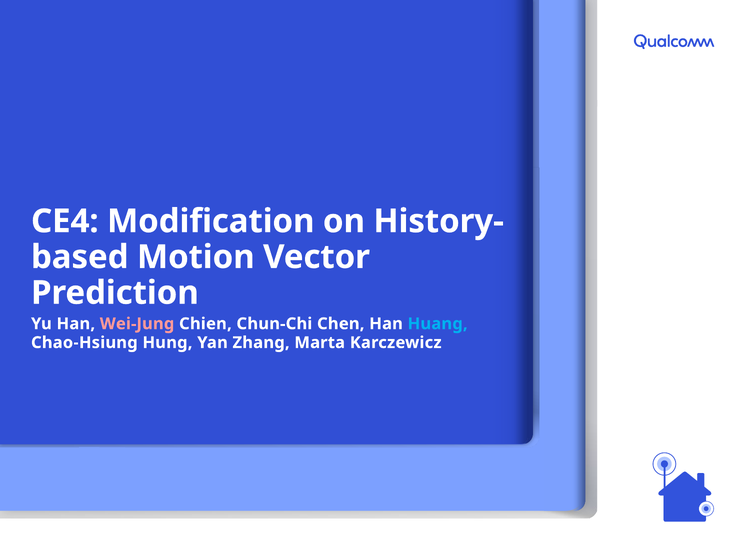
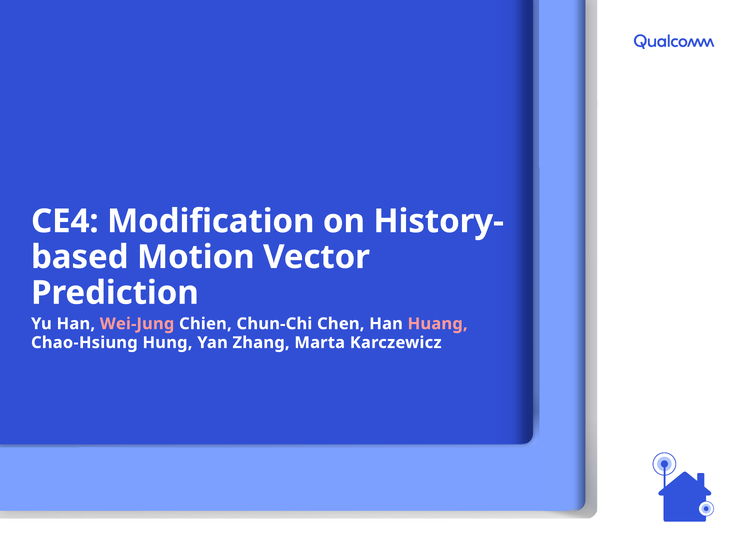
Huang colour: light blue -> pink
